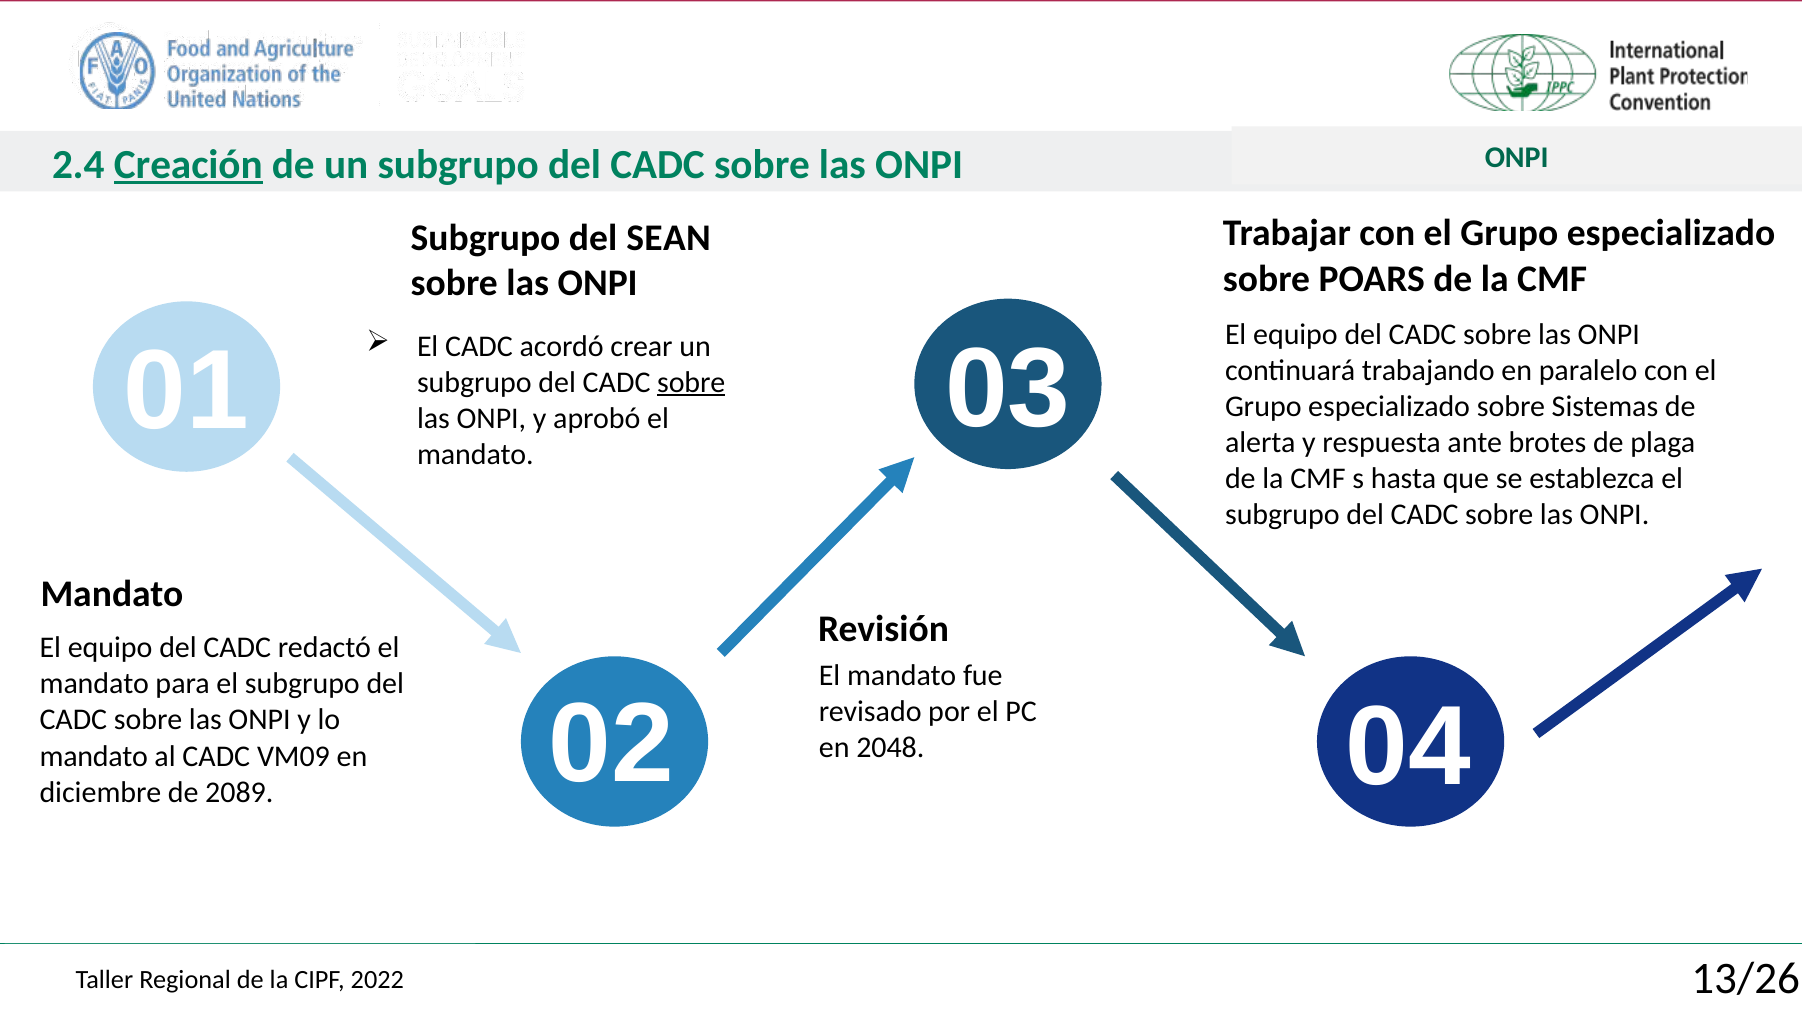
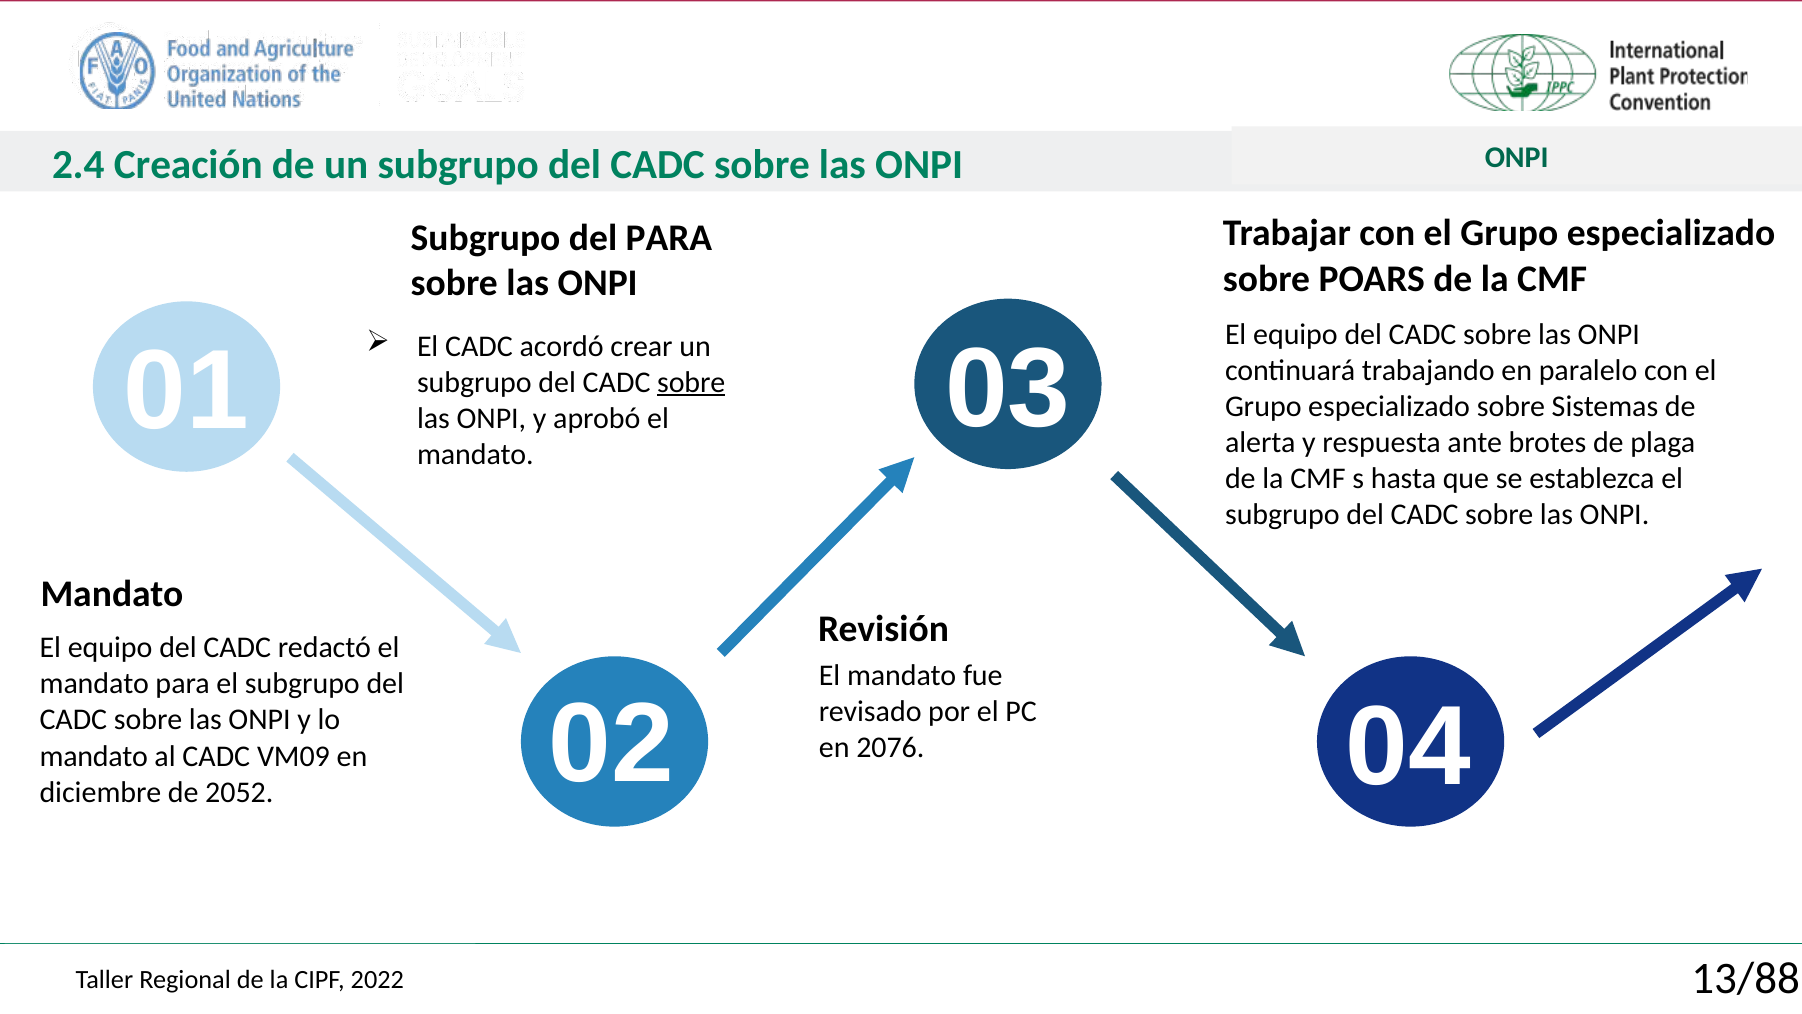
Creación underline: present -> none
del SEAN: SEAN -> PARA
2048: 2048 -> 2076
2089: 2089 -> 2052
13/26: 13/26 -> 13/88
